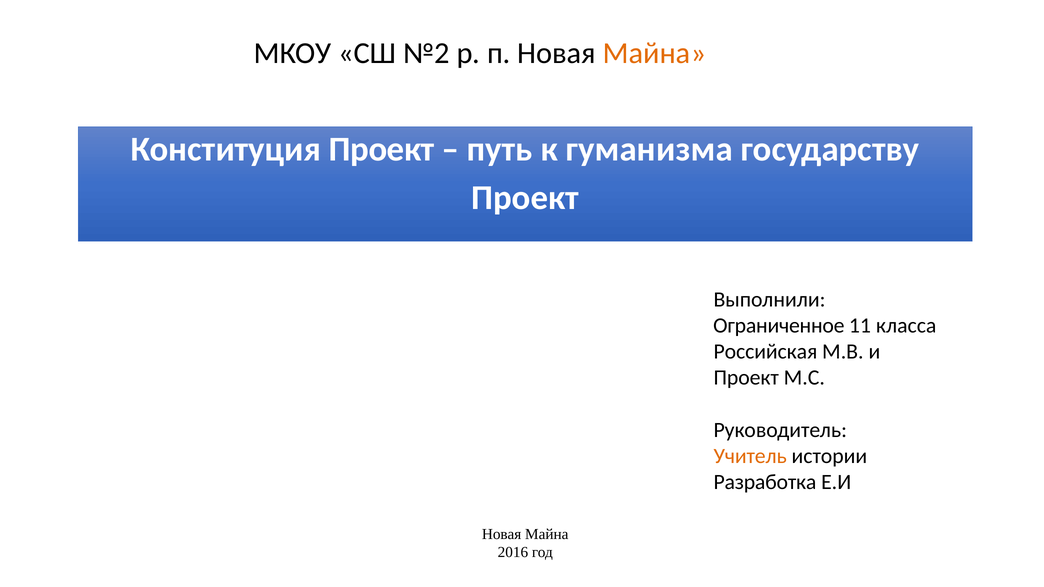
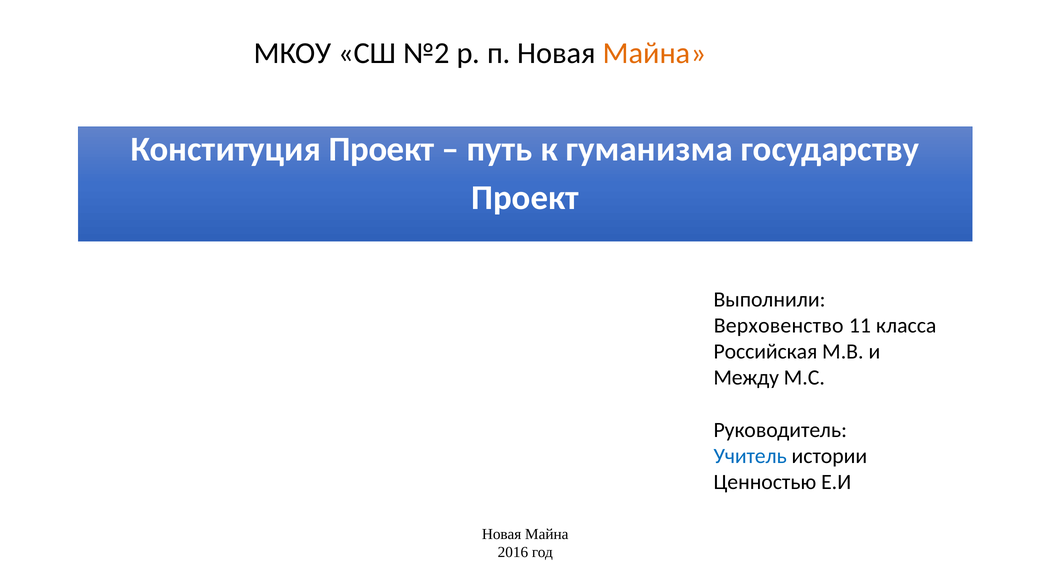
Ограниченное: Ограниченное -> Верховенство
Проект at (746, 378): Проект -> Между
Учитель colour: orange -> blue
Разработка: Разработка -> Ценностью
